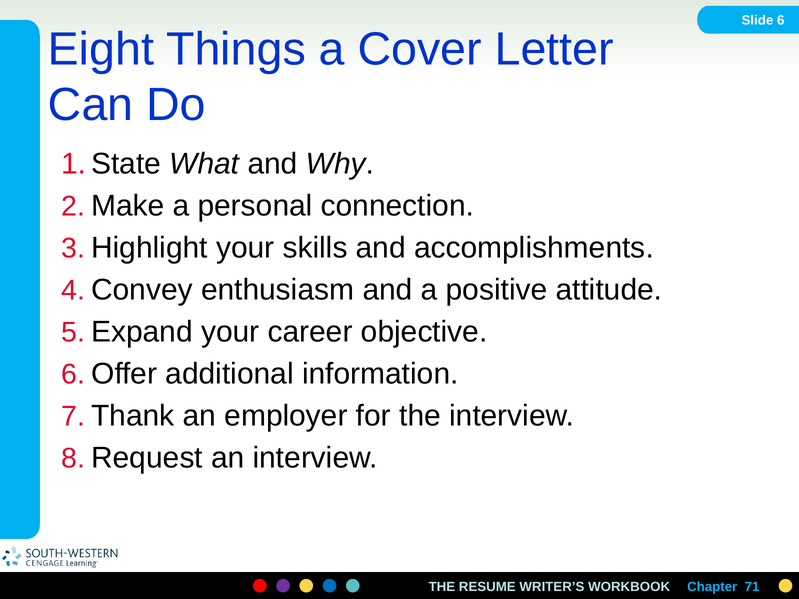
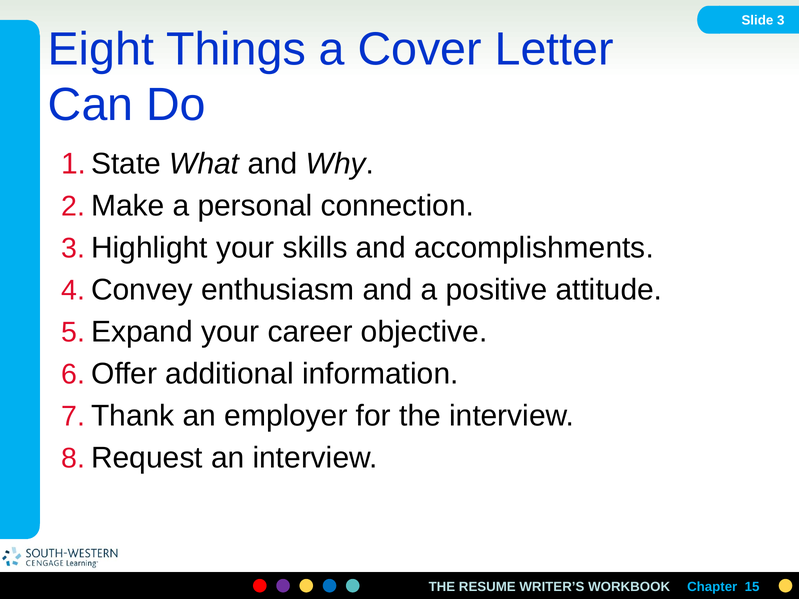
6: 6 -> 3
71: 71 -> 15
